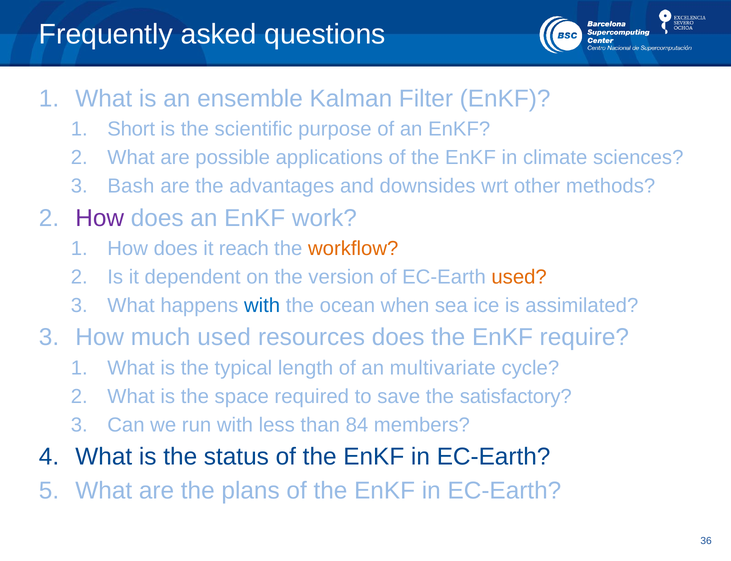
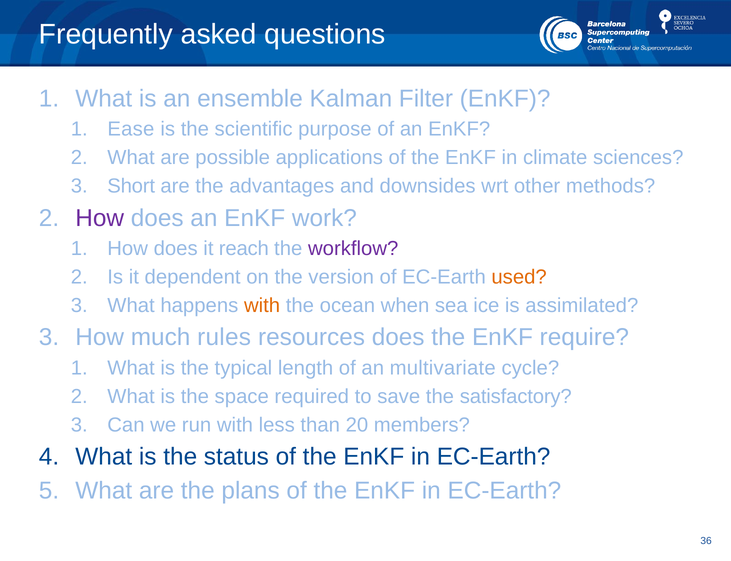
Short: Short -> Ease
Bash: Bash -> Short
workflow colour: orange -> purple
with at (262, 306) colour: blue -> orange
much used: used -> rules
84: 84 -> 20
